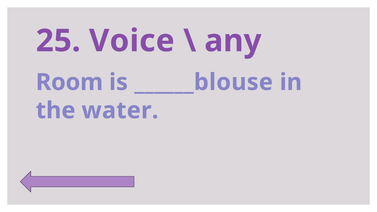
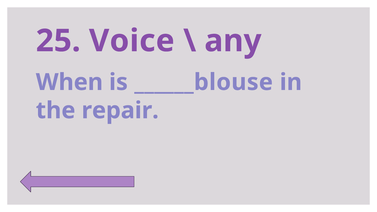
Room: Room -> When
water: water -> repair
